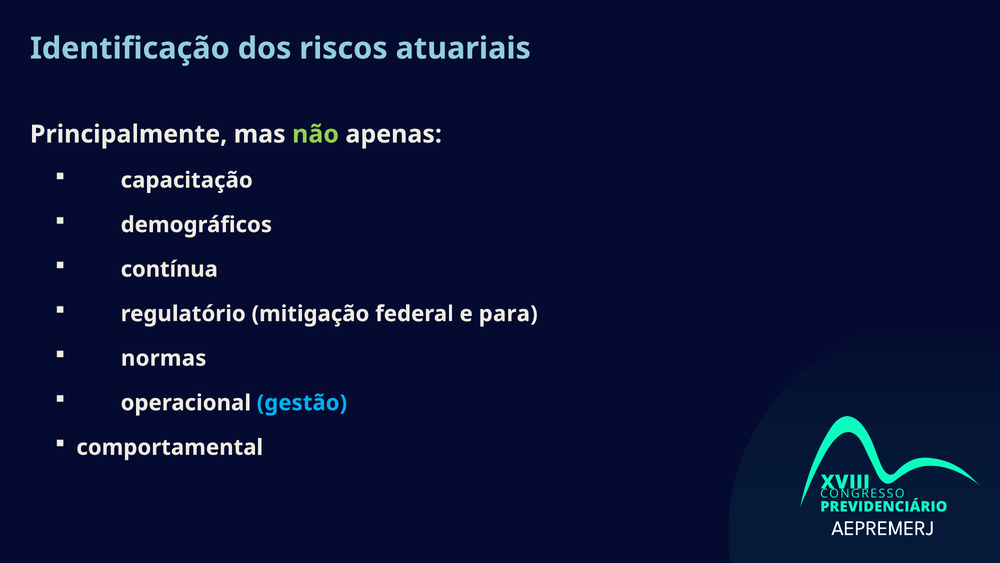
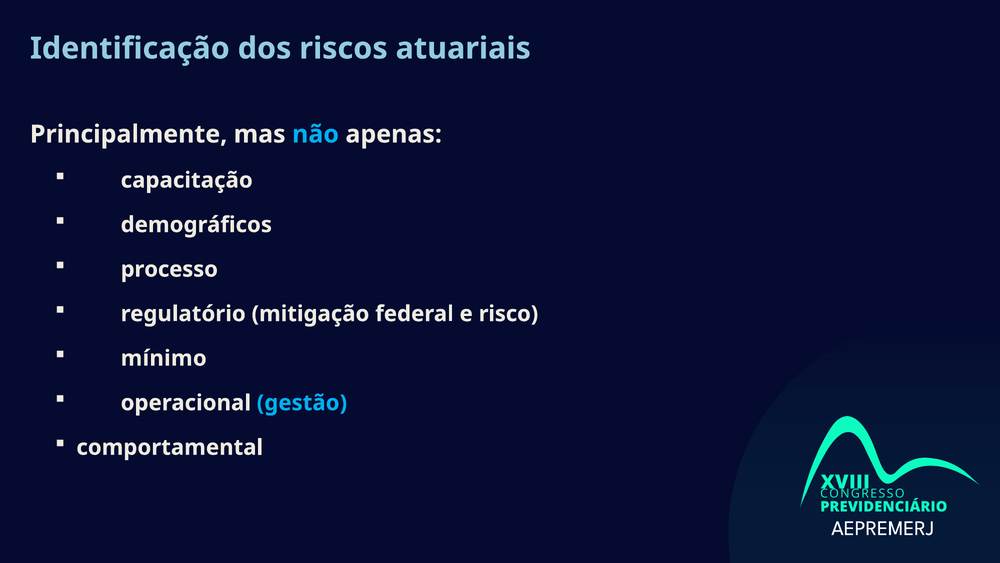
não colour: light green -> light blue
contínua: contínua -> processo
para: para -> risco
normas: normas -> mínimo
